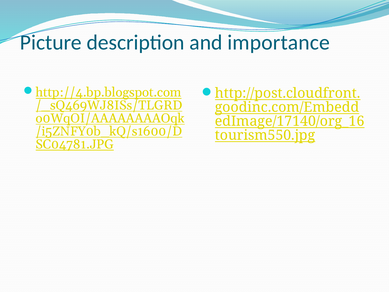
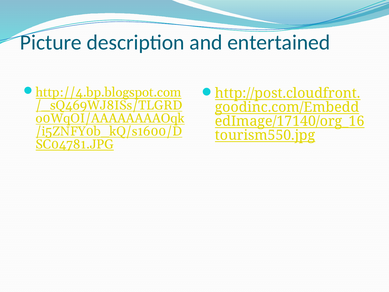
importance: importance -> entertained
